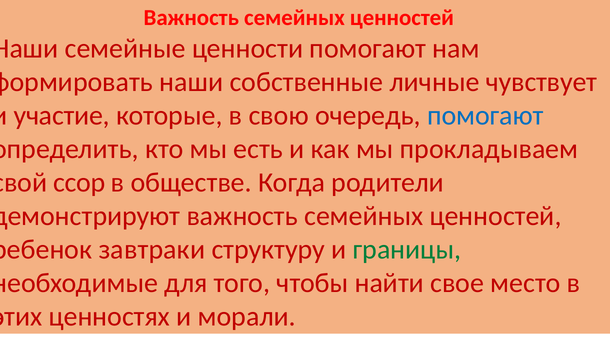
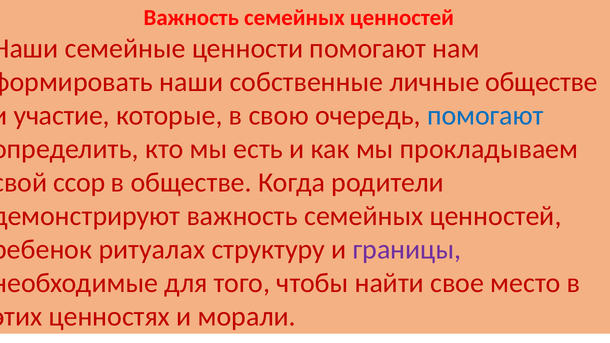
личные чувствует: чувствует -> обществе
завтраки: завтраки -> ритуалах
границы colour: green -> purple
